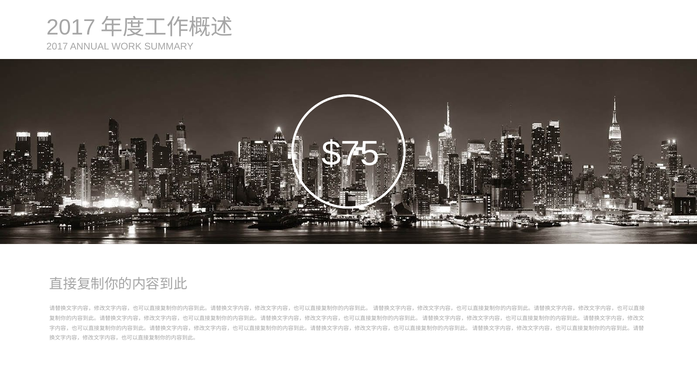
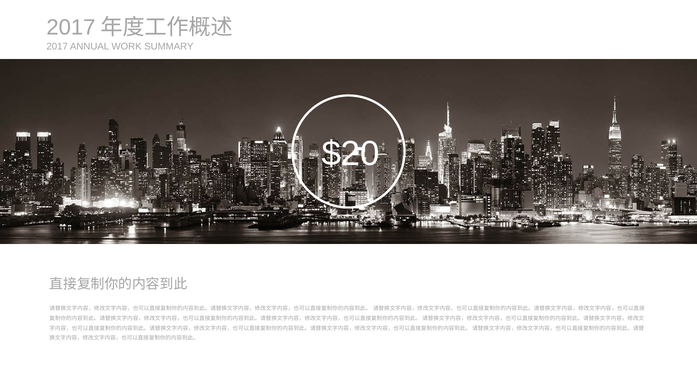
$75: $75 -> $20
